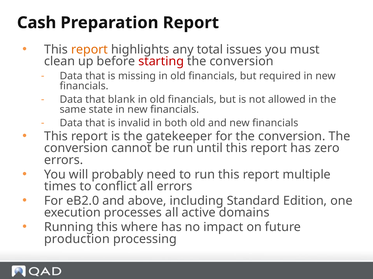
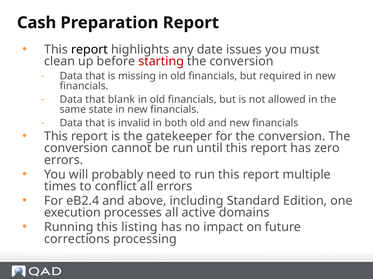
report at (89, 50) colour: orange -> black
total: total -> date
eB2.0: eB2.0 -> eB2.4
where: where -> listing
production: production -> corrections
